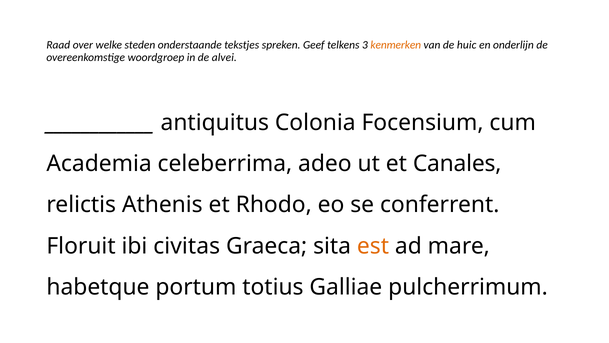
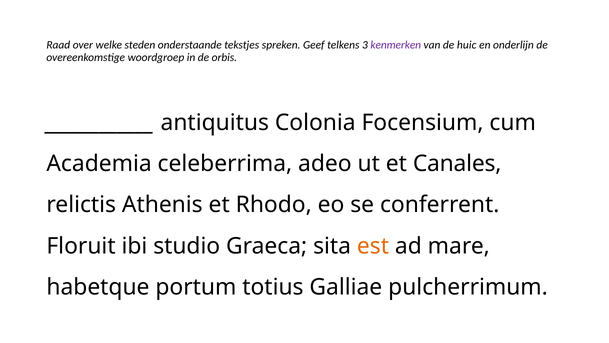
kenmerken colour: orange -> purple
alvei: alvei -> orbis
civitas: civitas -> studio
